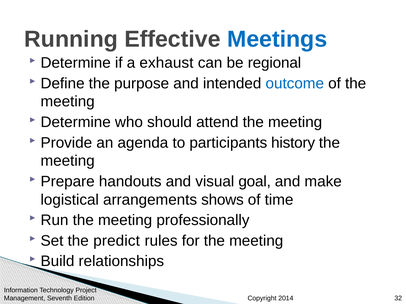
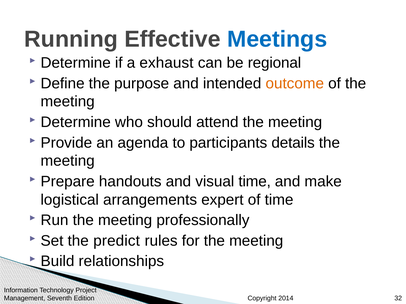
outcome colour: blue -> orange
history: history -> details
visual goal: goal -> time
shows: shows -> expert
